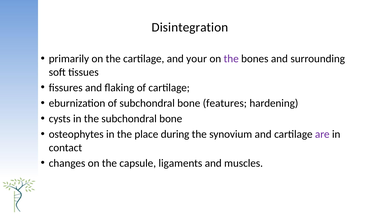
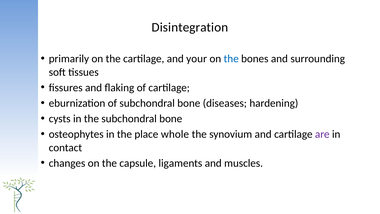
the at (231, 59) colour: purple -> blue
features: features -> diseases
during: during -> whole
